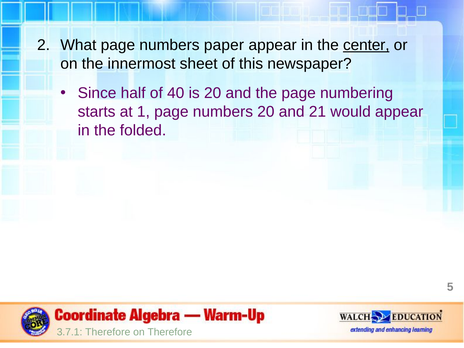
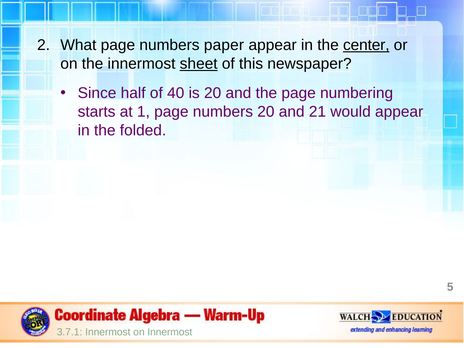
sheet underline: none -> present
3.7.1 Therefore: Therefore -> Innermost
on Therefore: Therefore -> Innermost
